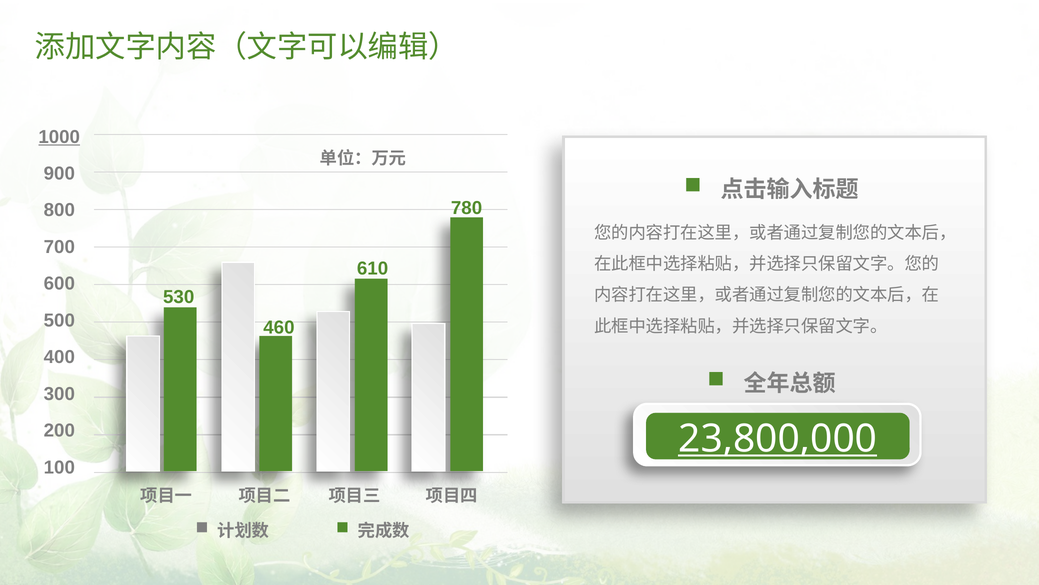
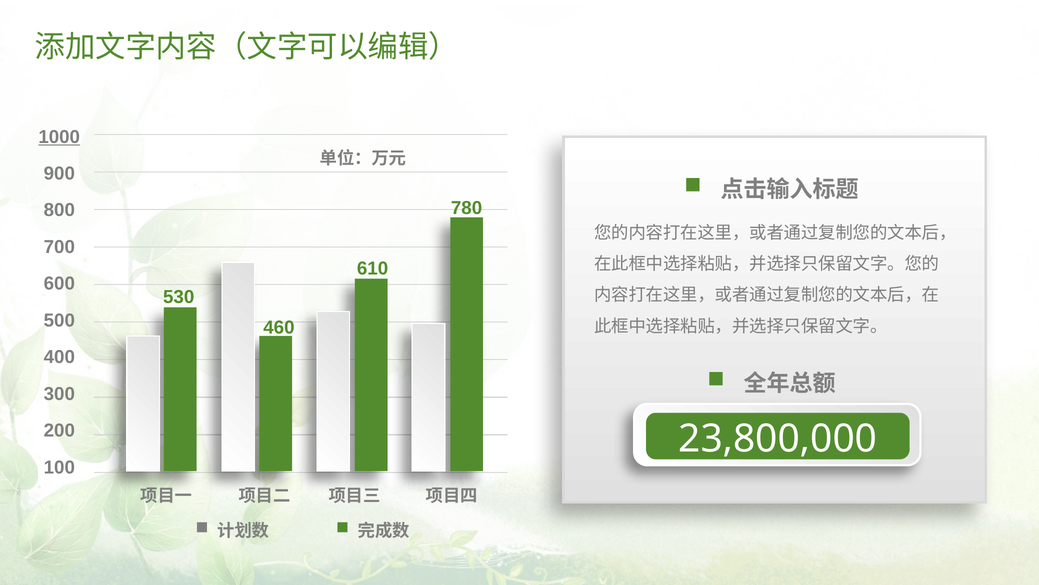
23,800,000 underline: present -> none
